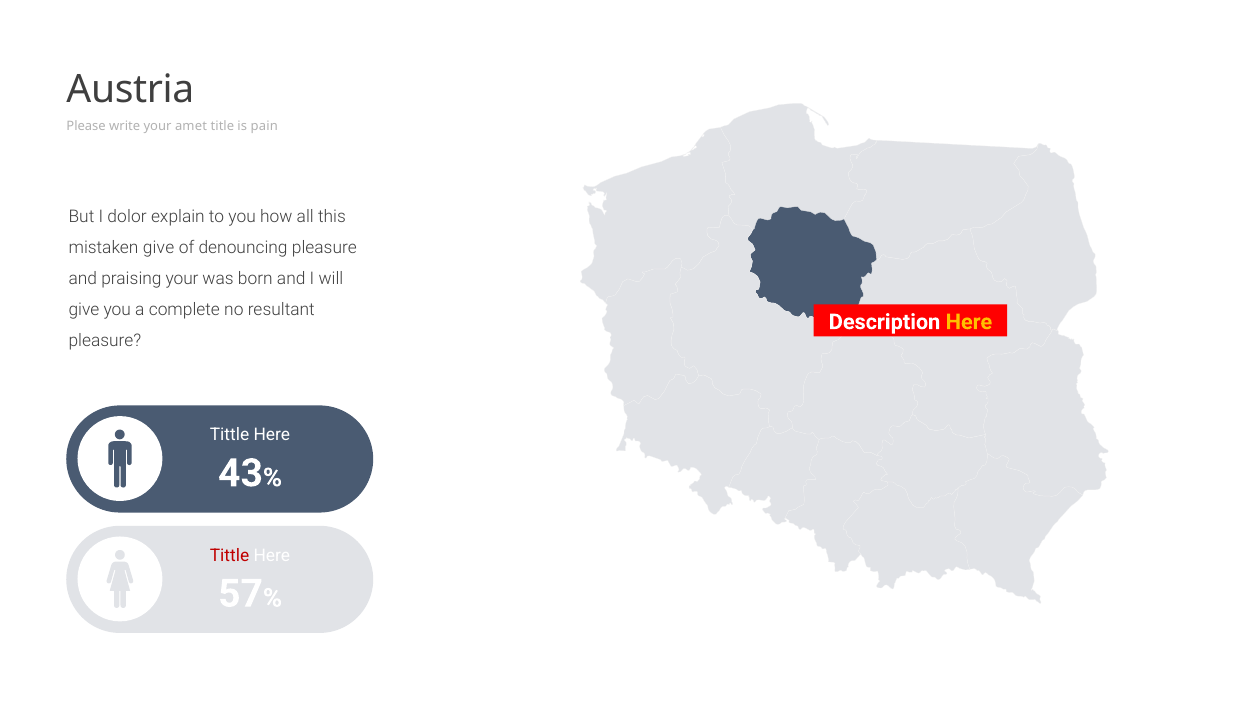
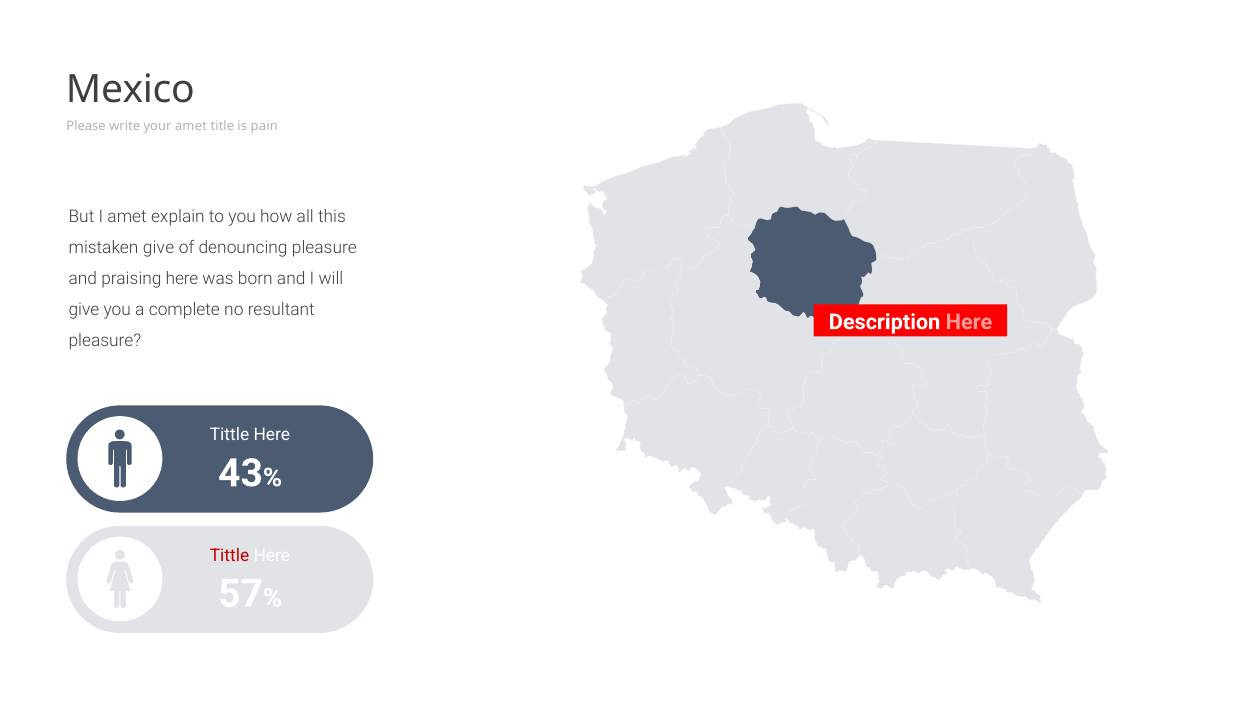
Austria: Austria -> Mexico
I dolor: dolor -> amet
praising your: your -> here
Here at (969, 322) colour: yellow -> pink
